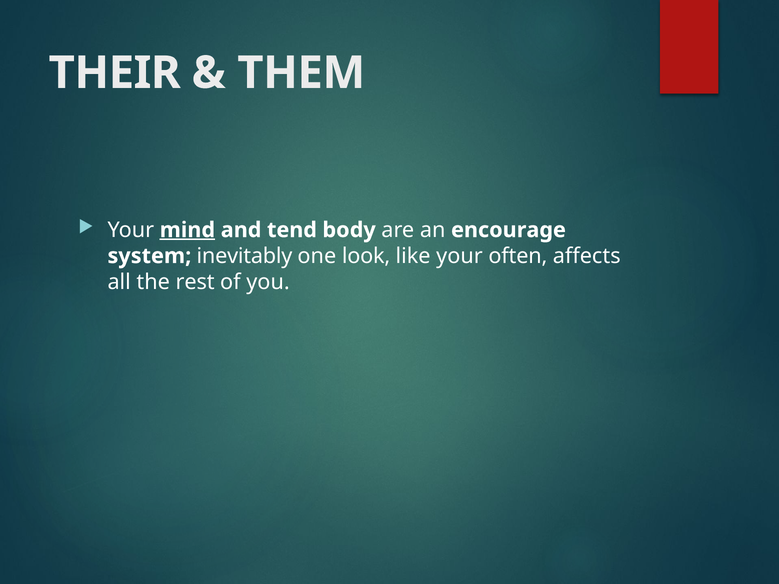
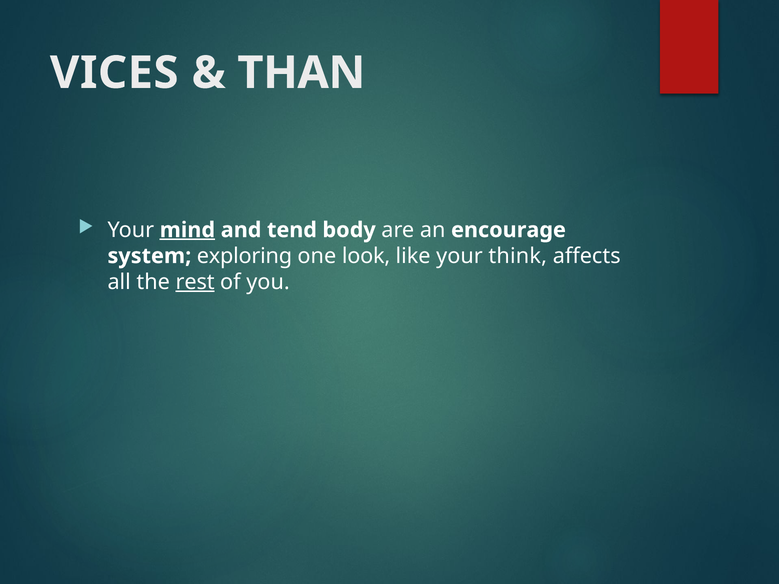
THEIR: THEIR -> VICES
THEM: THEM -> THAN
inevitably: inevitably -> exploring
often: often -> think
rest underline: none -> present
